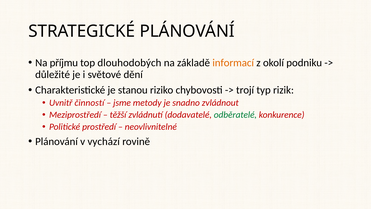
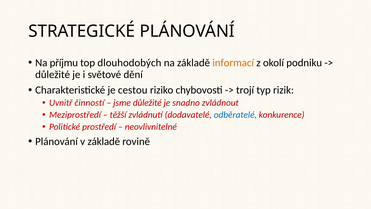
stanou: stanou -> cestou
jsme metody: metody -> důležité
odběratelé colour: green -> blue
v vychází: vychází -> základě
